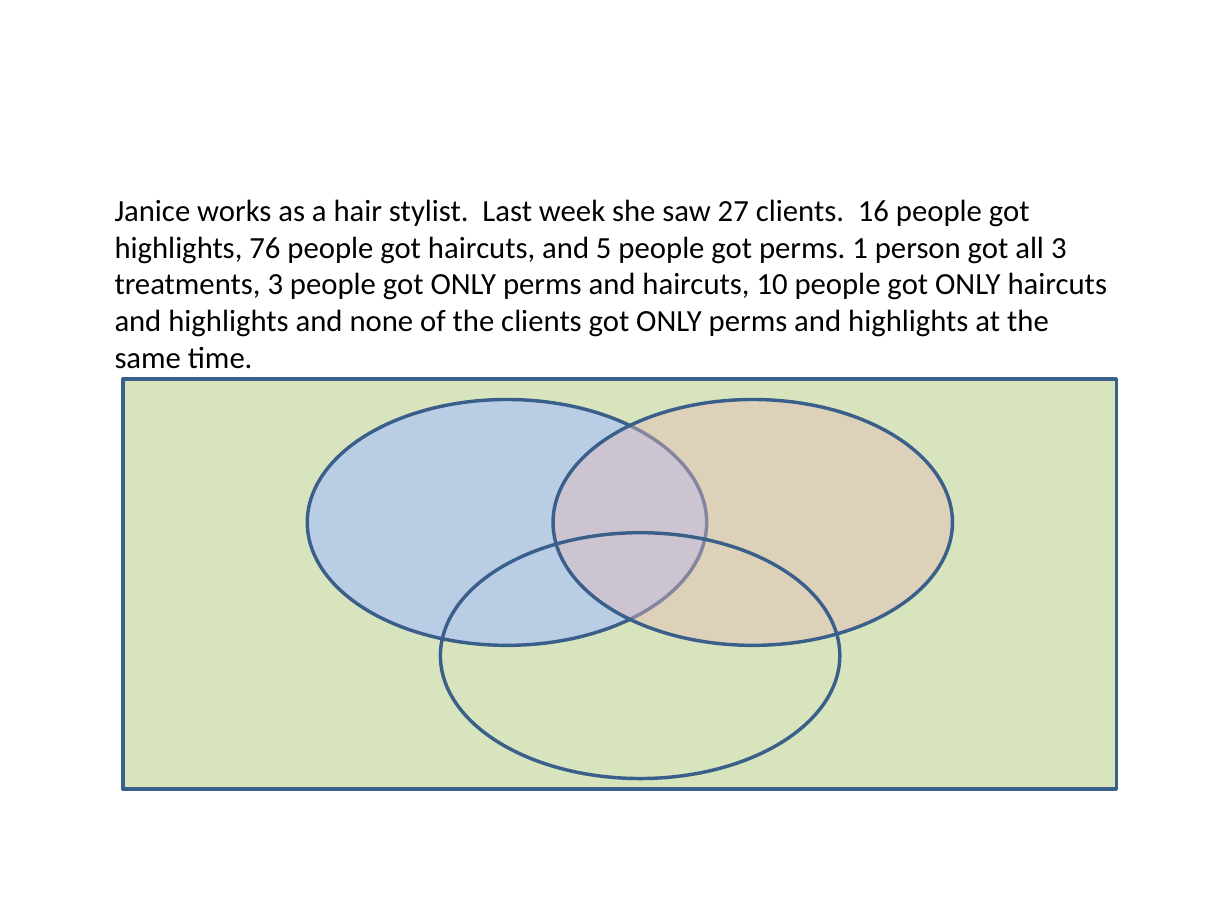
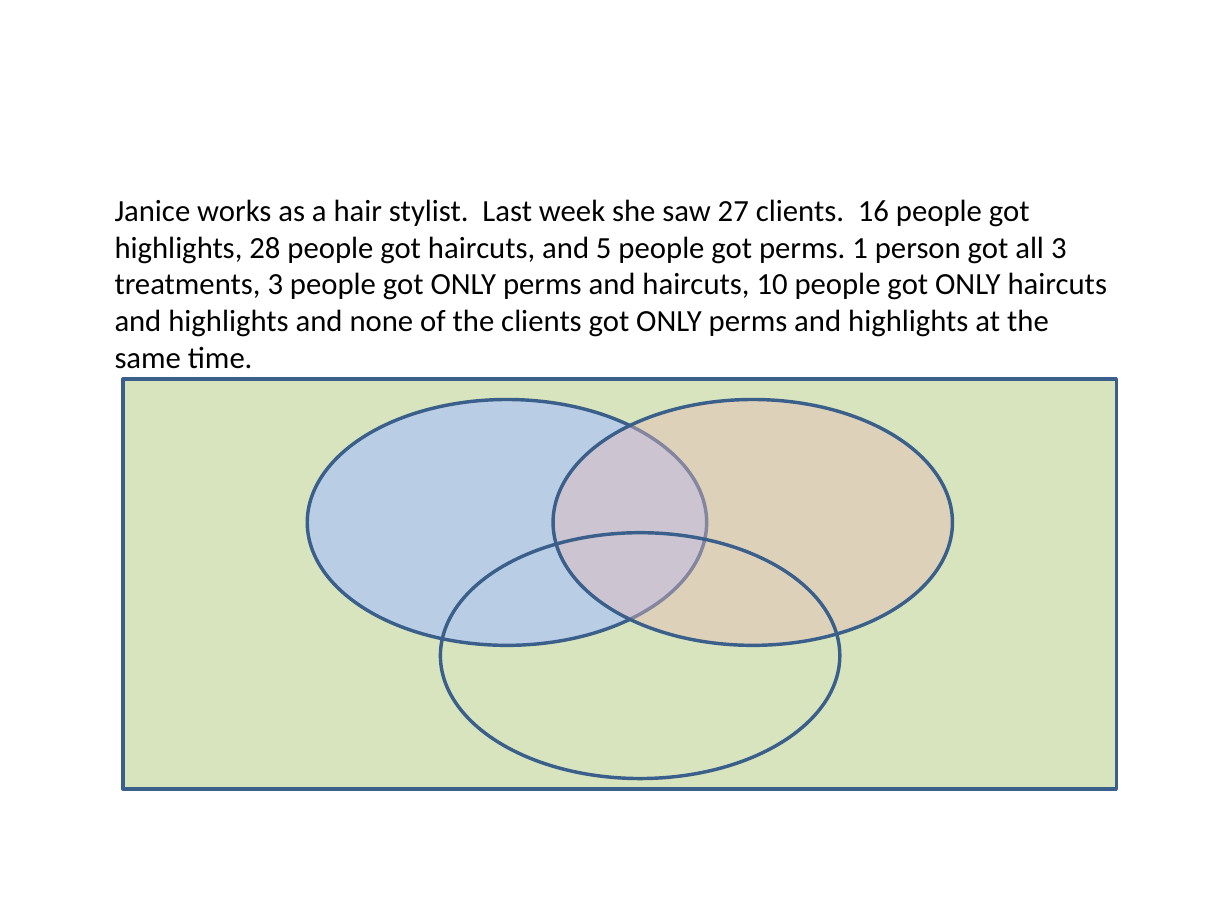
76: 76 -> 28
